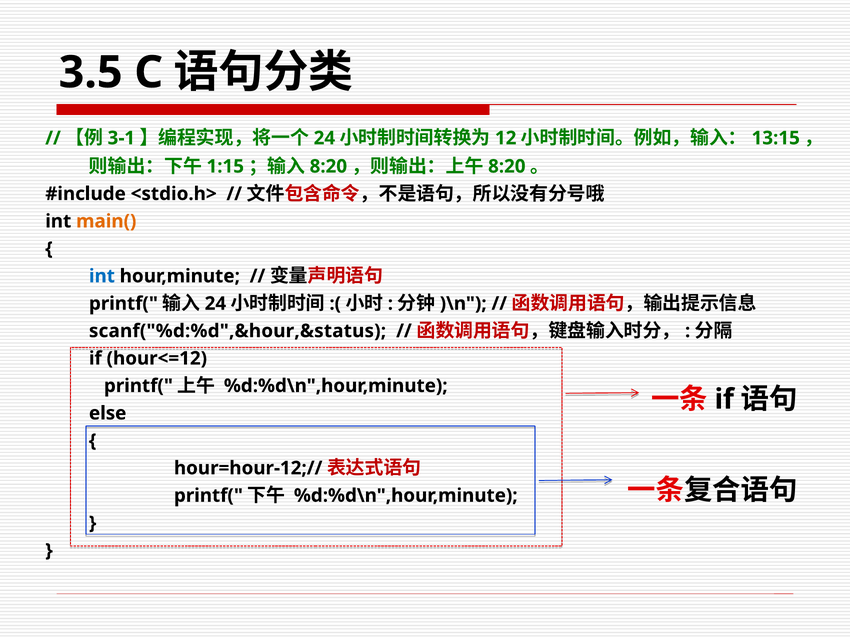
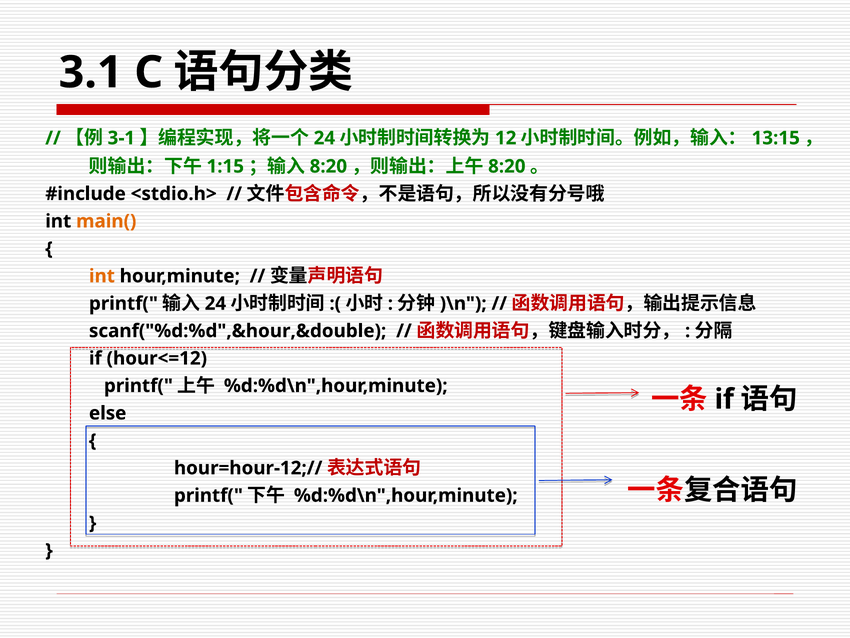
3.5: 3.5 -> 3.1
int at (102, 276) colour: blue -> orange
scanf("%d:%d",&hour,&status: scanf("%d:%d",&hour,&status -> scanf("%d:%d",&hour,&double
